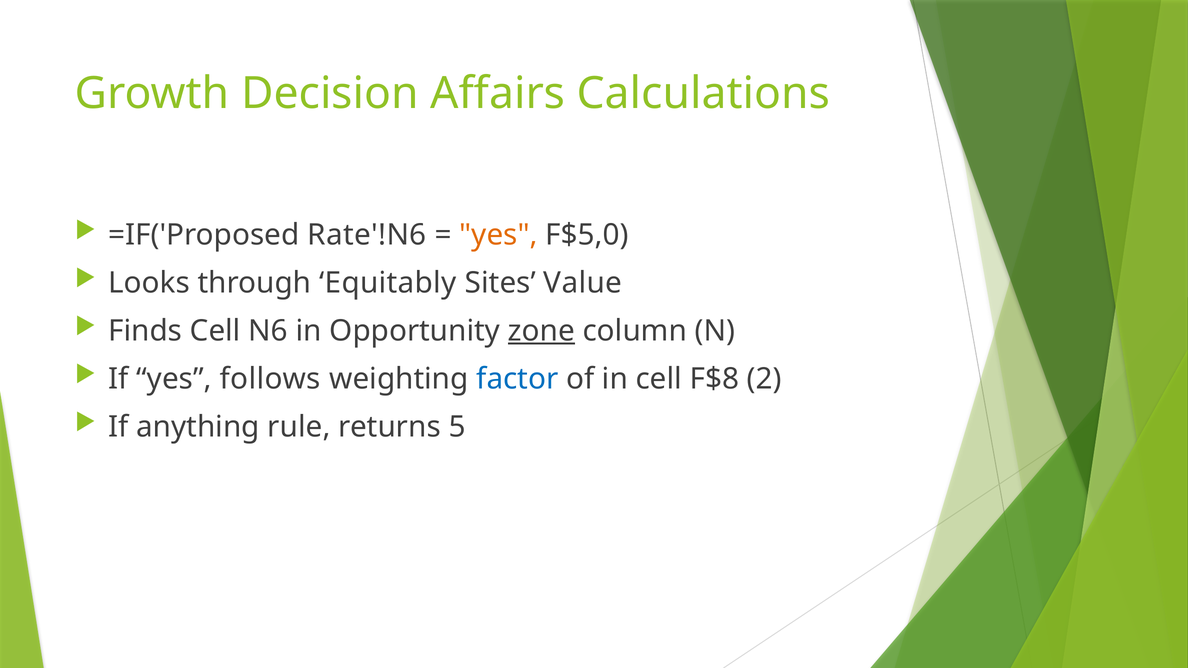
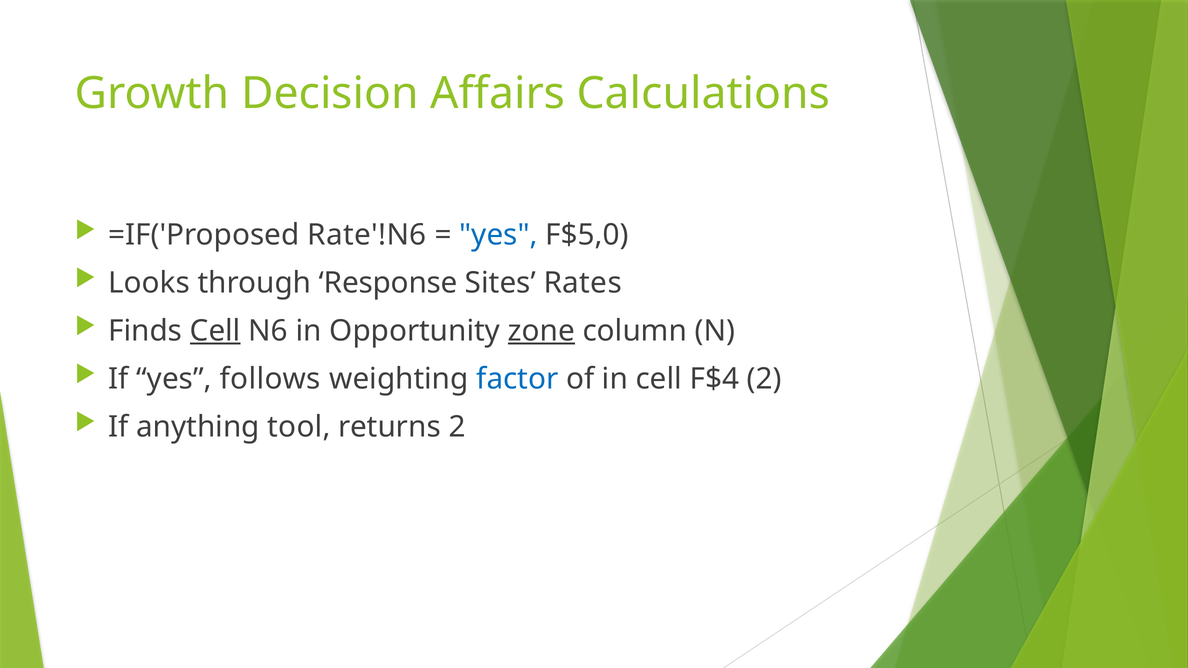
yes at (498, 235) colour: orange -> blue
Equitably: Equitably -> Response
Value: Value -> Rates
Cell at (215, 331) underline: none -> present
F$8: F$8 -> F$4
rule: rule -> tool
returns 5: 5 -> 2
